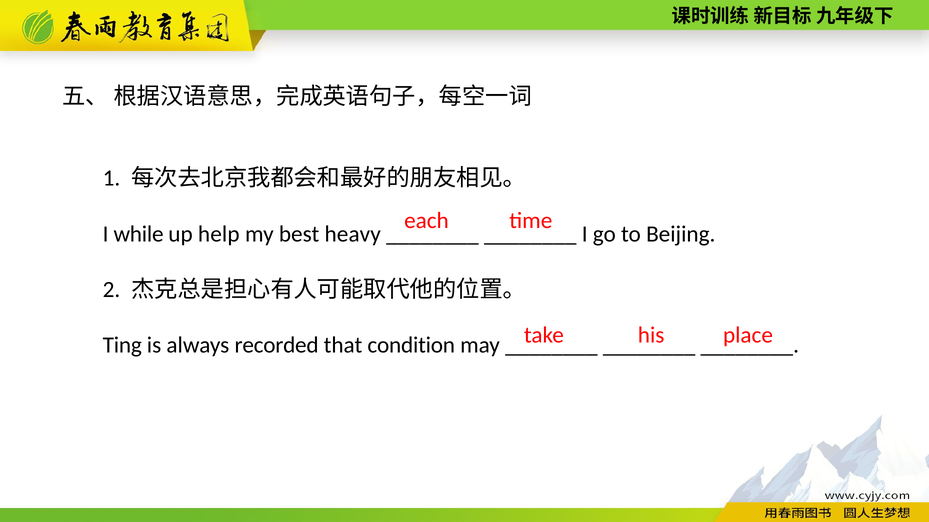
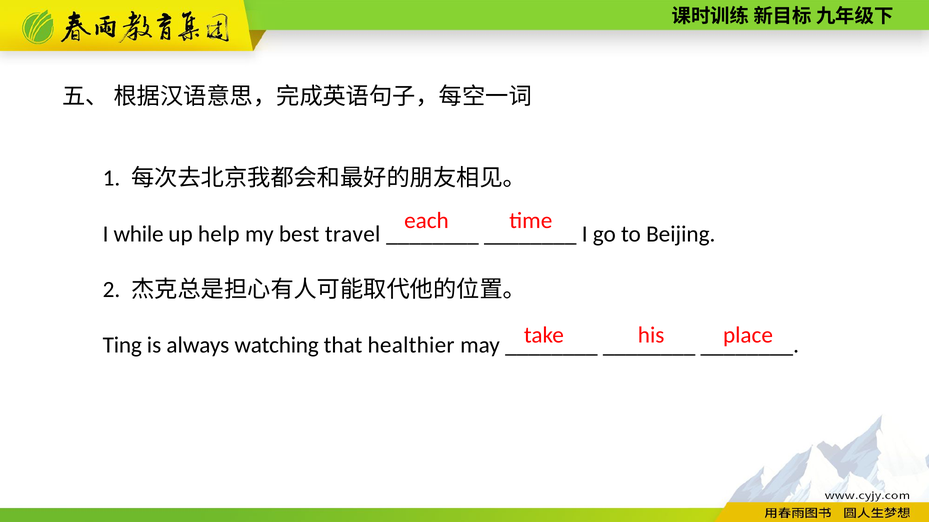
heavy: heavy -> travel
recorded: recorded -> watching
condition: condition -> healthier
